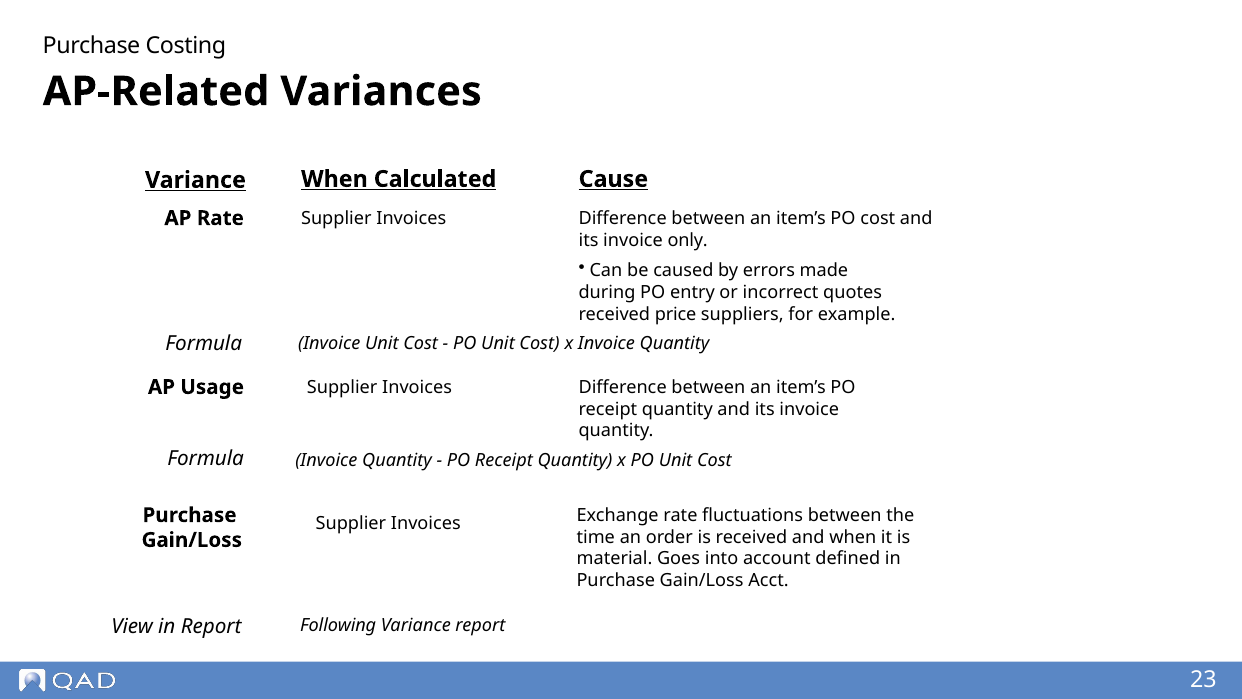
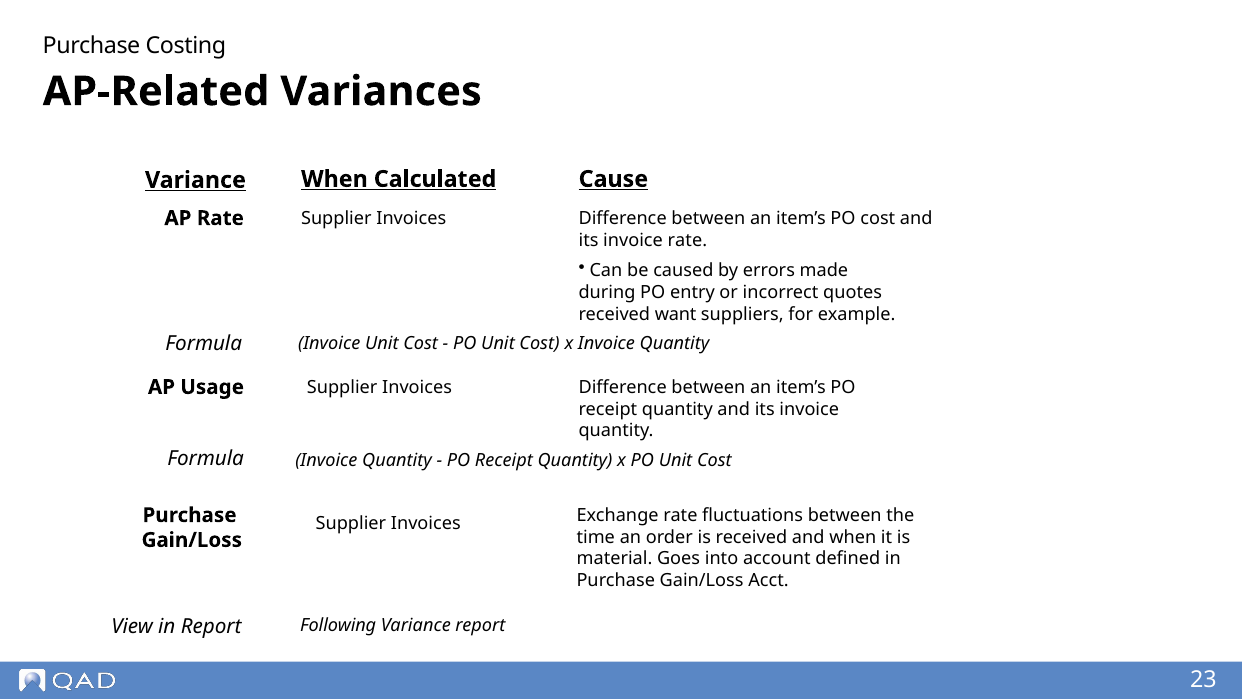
invoice only: only -> rate
price: price -> want
